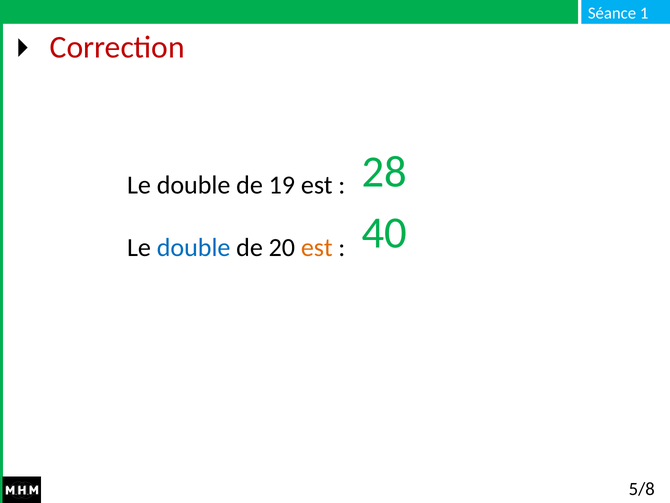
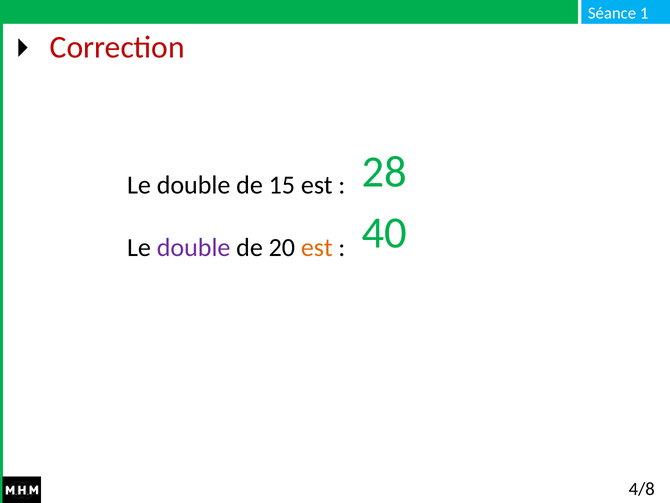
19: 19 -> 15
double at (194, 247) colour: blue -> purple
5/8: 5/8 -> 4/8
